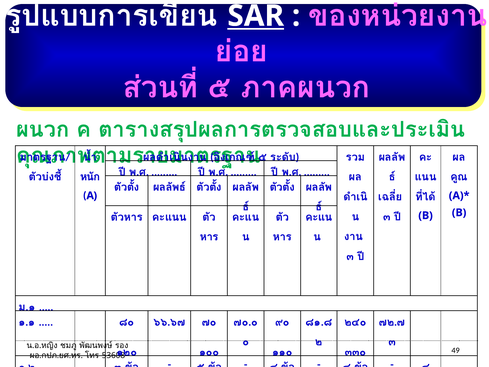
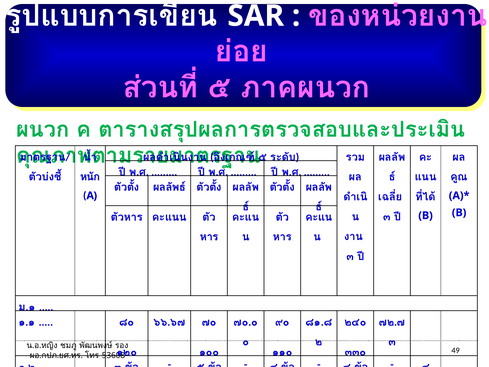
SAR underline: present -> none
